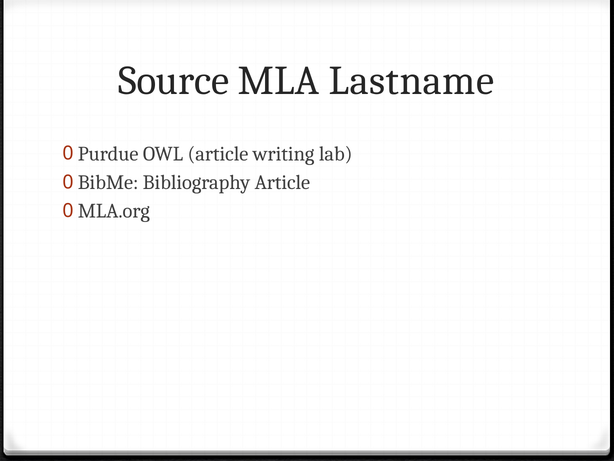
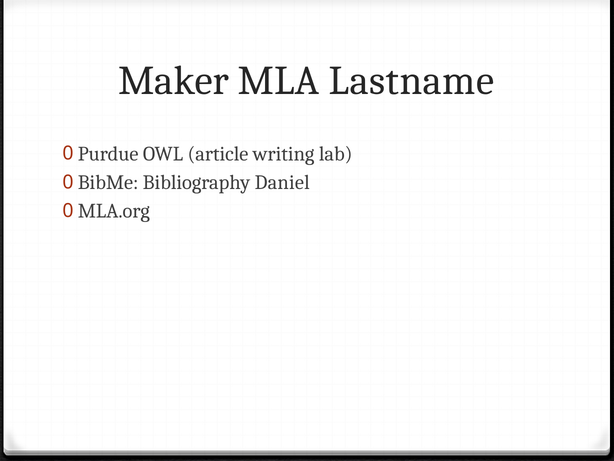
Source: Source -> Maker
Bibliography Article: Article -> Daniel
